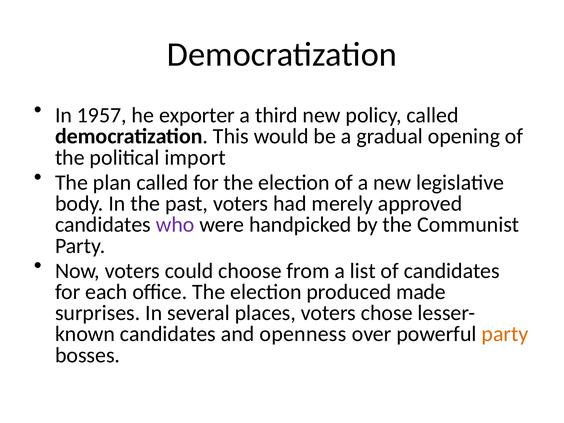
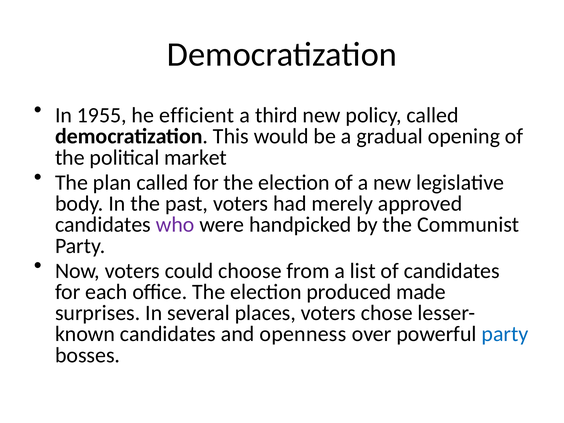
1957: 1957 -> 1955
exporter: exporter -> efficient
import: import -> market
party at (505, 334) colour: orange -> blue
